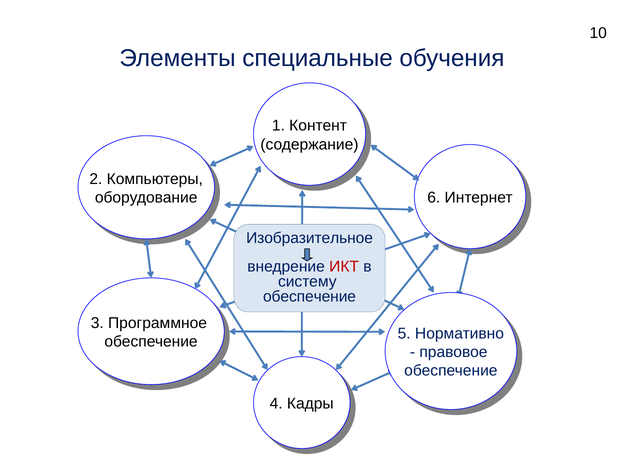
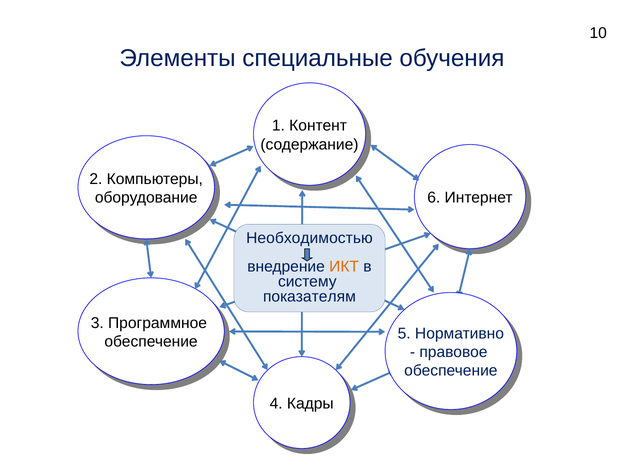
Изобразительное: Изобразительное -> Необходимостью
ИКТ colour: red -> orange
обеспечение at (310, 297): обеспечение -> показателям
